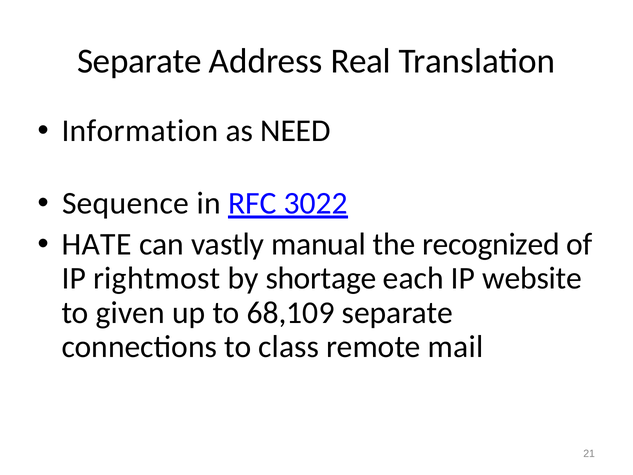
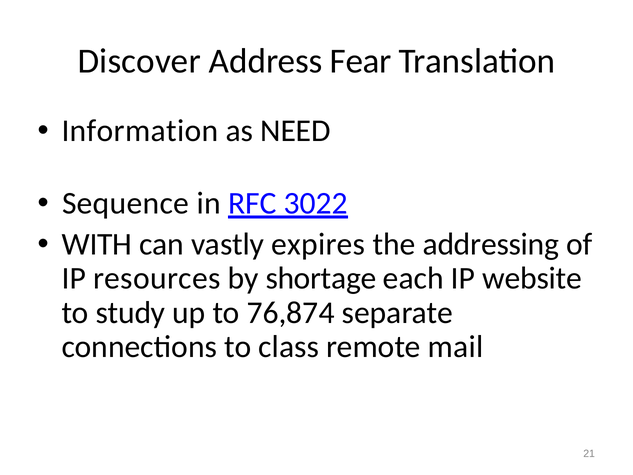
Separate at (139, 61): Separate -> Discover
Real: Real -> Fear
HATE: HATE -> WITH
manual: manual -> expires
recognized: recognized -> addressing
rightmost: rightmost -> resources
given: given -> study
68,109: 68,109 -> 76,874
